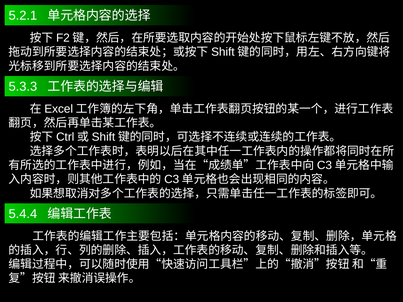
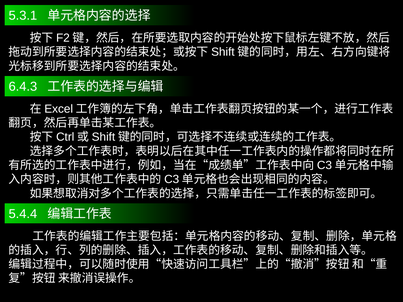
5.2.1: 5.2.1 -> 5.3.1
5.3.3: 5.3.3 -> 6.4.3
